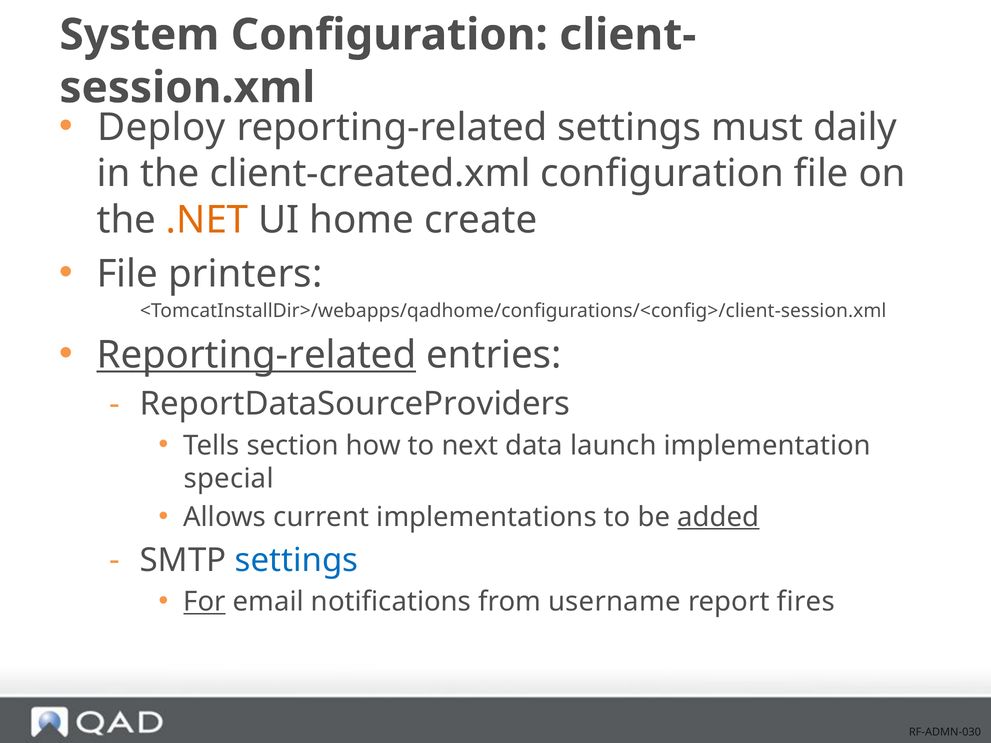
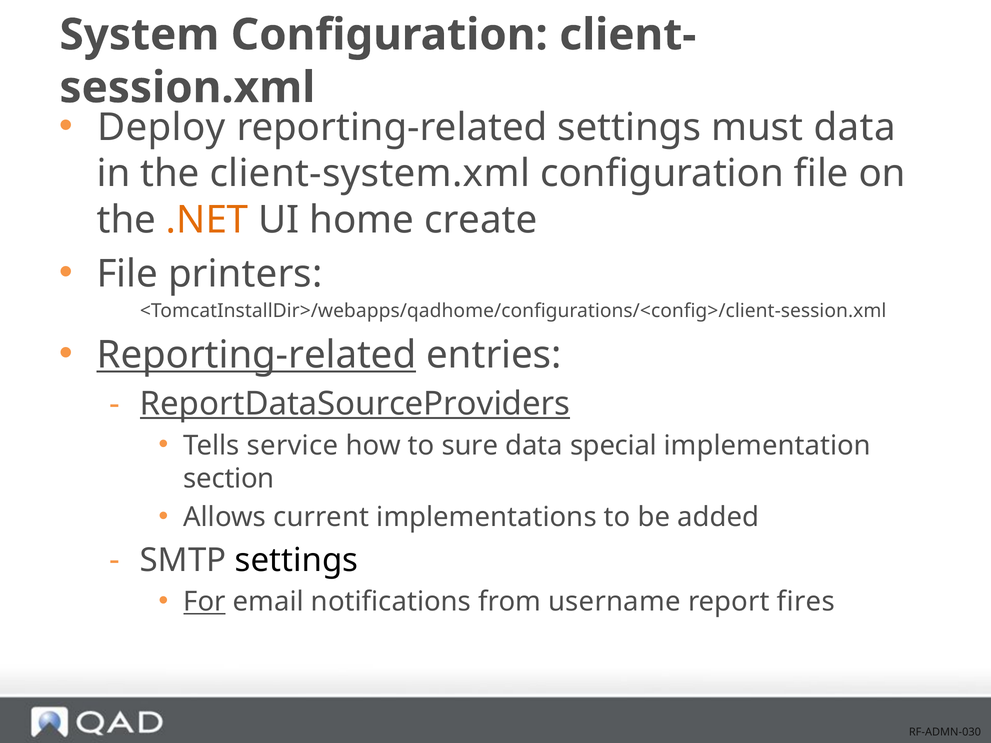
must daily: daily -> data
client-created.xml: client-created.xml -> client-system.xml
ReportDataSourceProviders underline: none -> present
section: section -> service
next: next -> sure
launch: launch -> special
special: special -> section
added underline: present -> none
settings at (297, 561) colour: blue -> black
